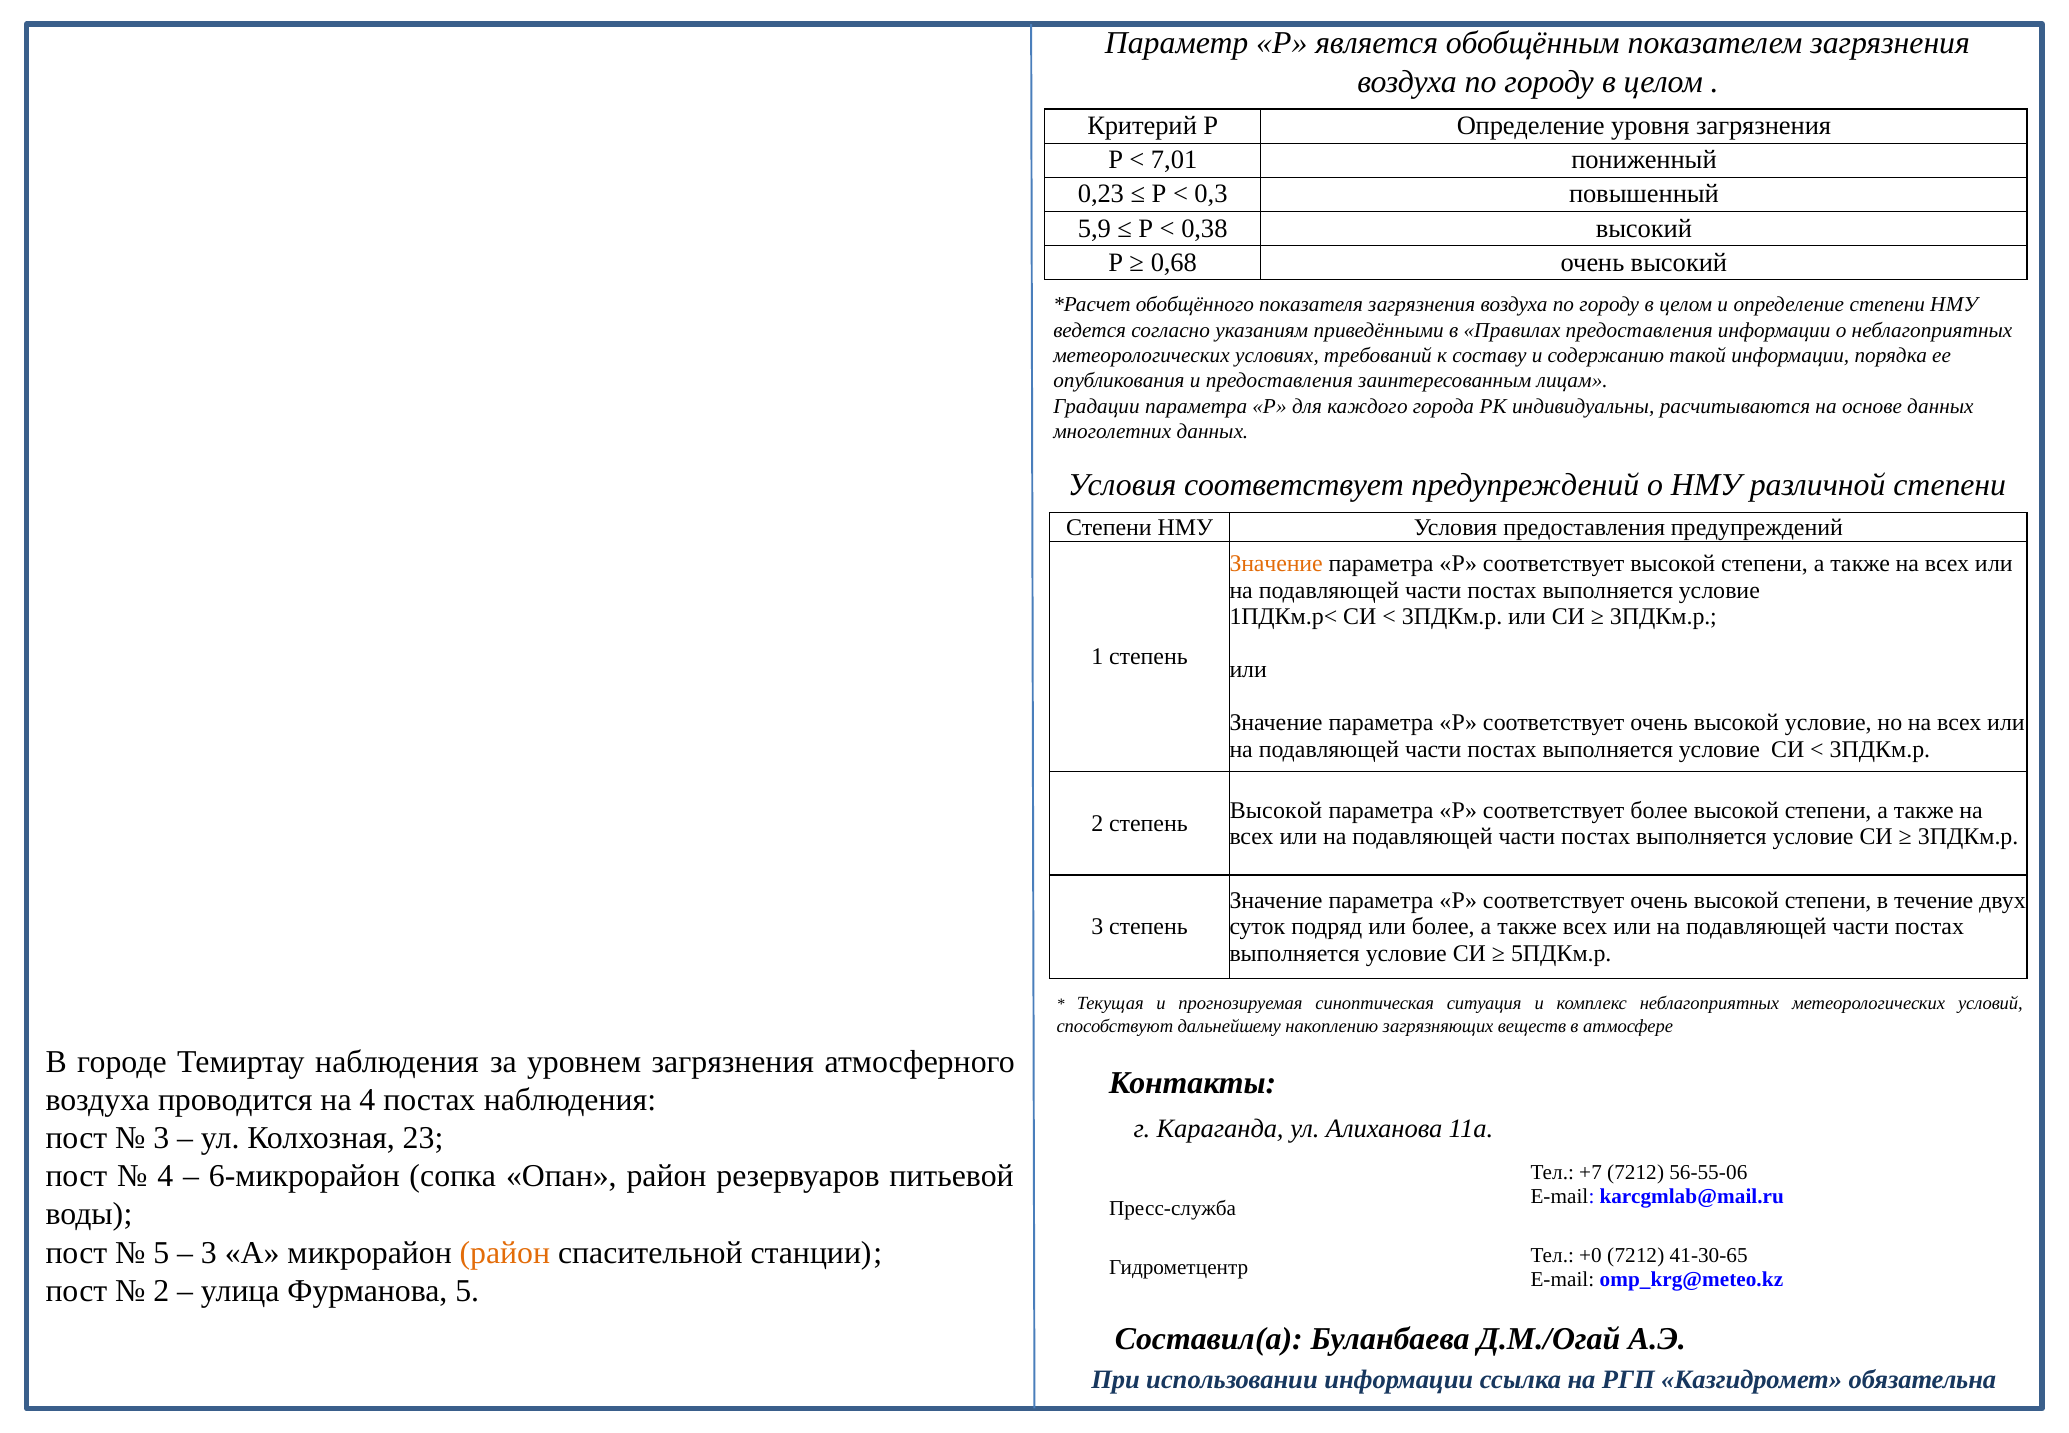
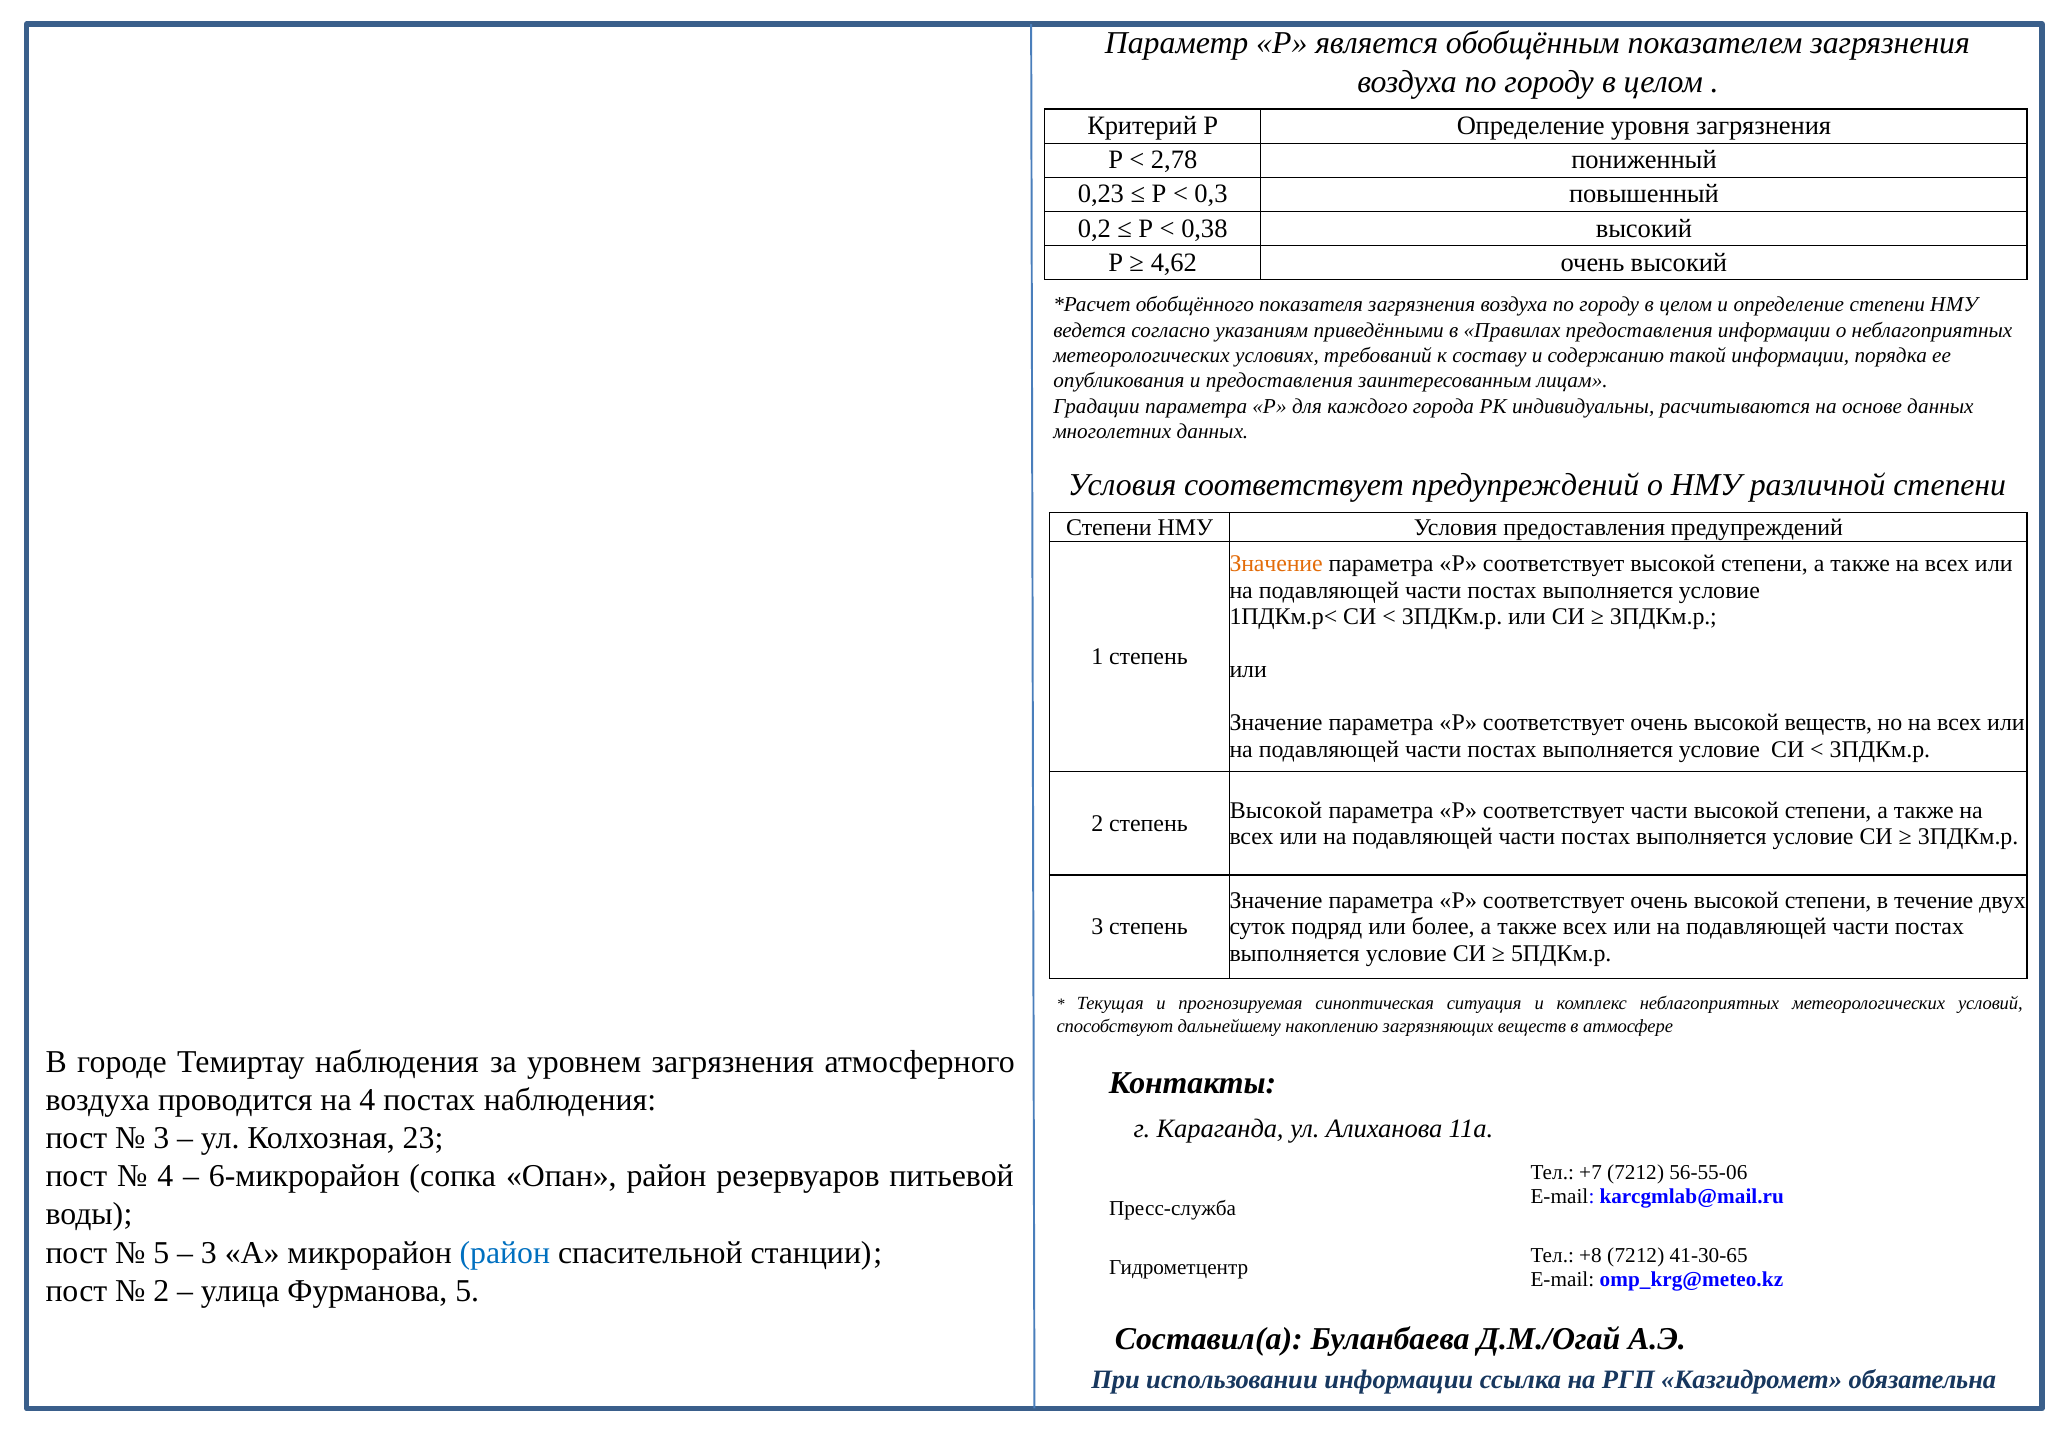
7,01: 7,01 -> 2,78
5,9: 5,9 -> 0,2
0,68: 0,68 -> 4,62
высокой условие: условие -> веществ
соответствует более: более -> части
район at (505, 1252) colour: orange -> blue
+0: +0 -> +8
